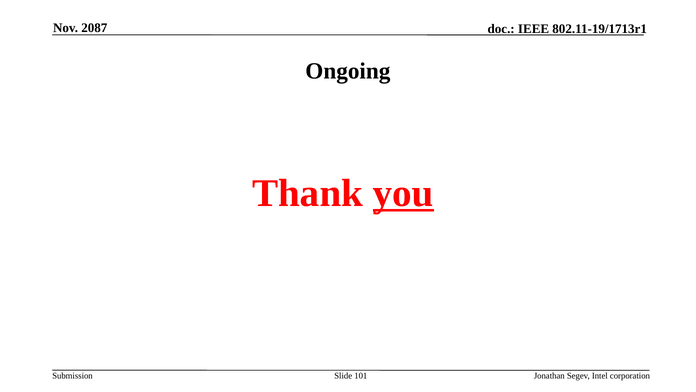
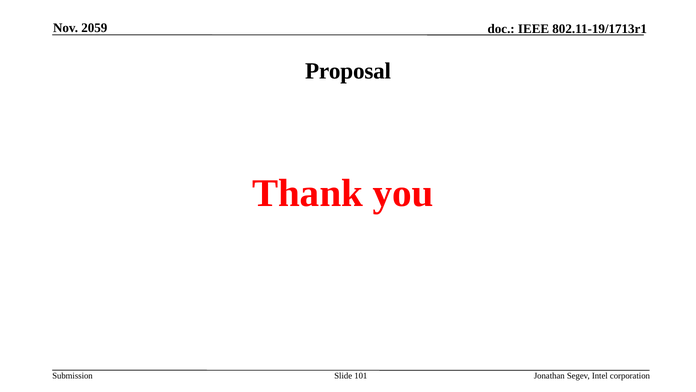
2087: 2087 -> 2059
Ongoing: Ongoing -> Proposal
you underline: present -> none
